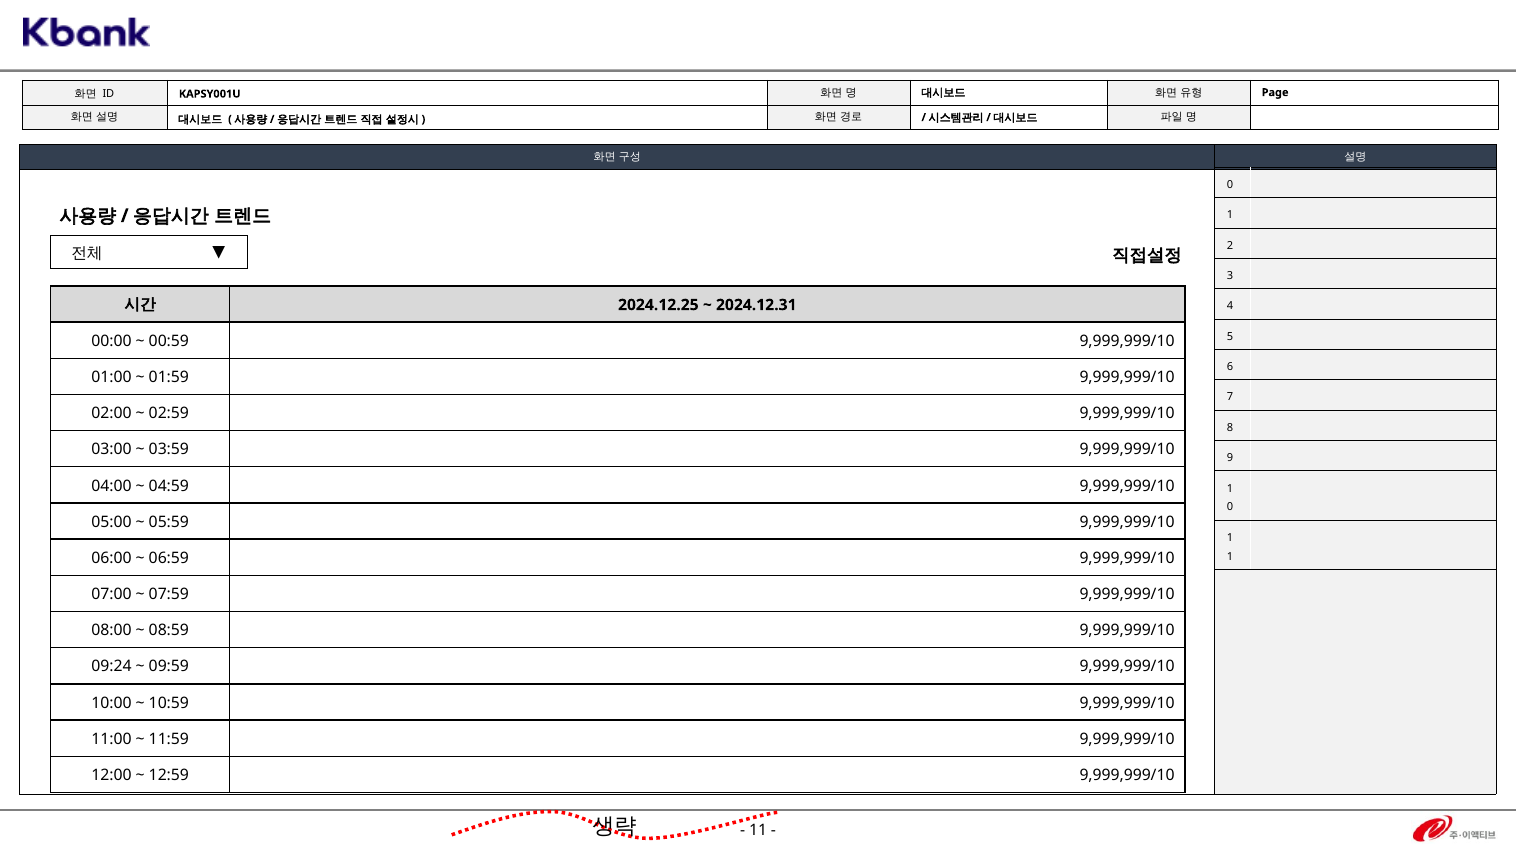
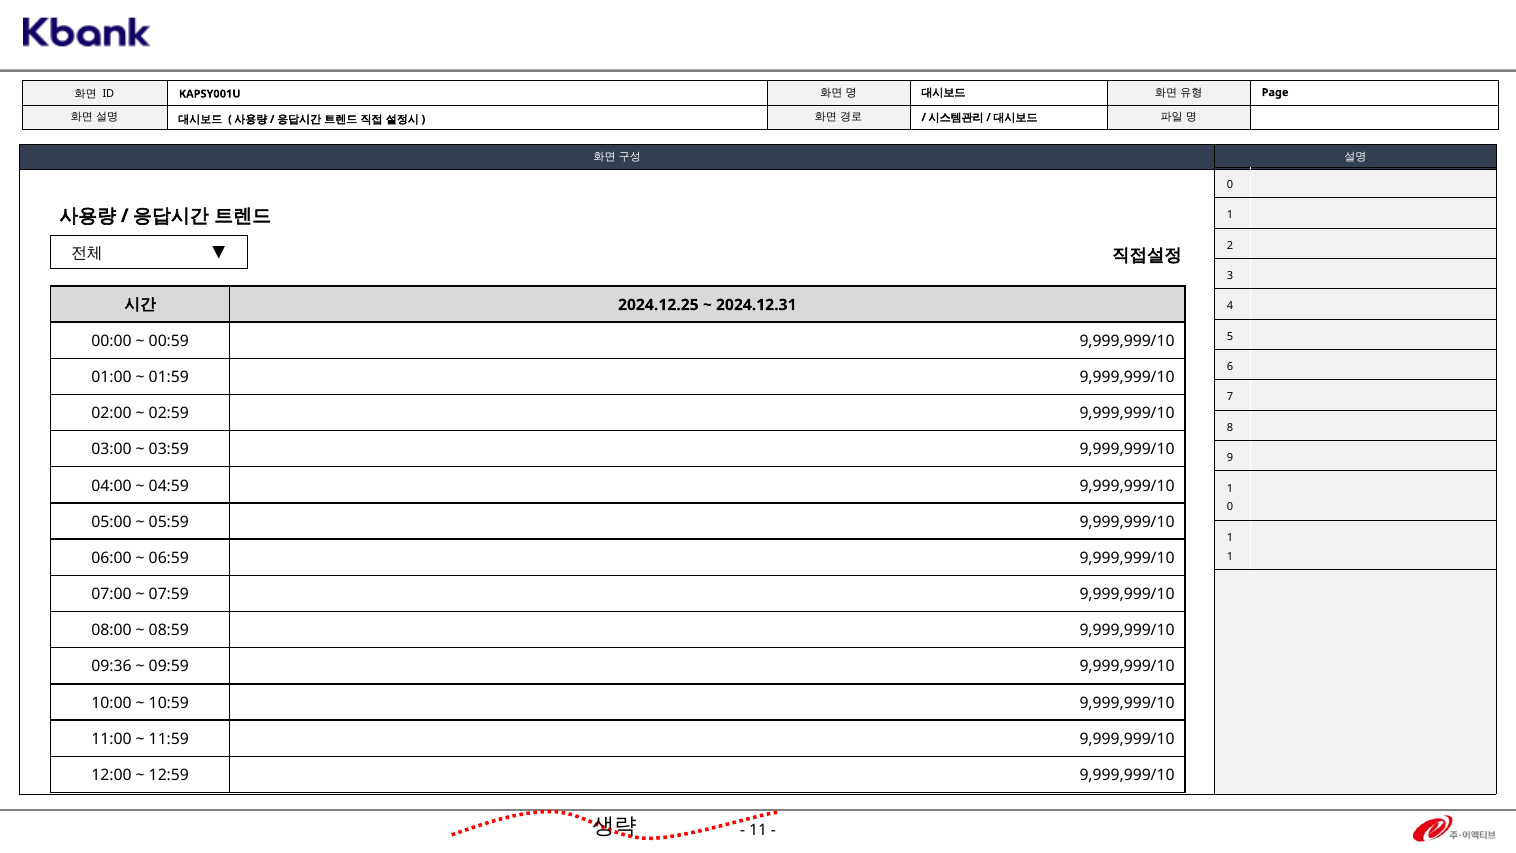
09:24: 09:24 -> 09:36
